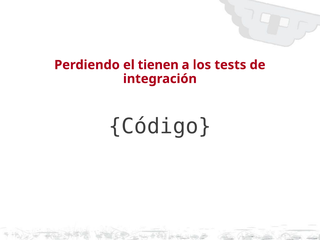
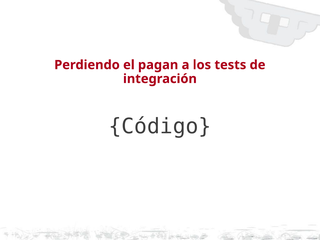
tienen: tienen -> pagan
